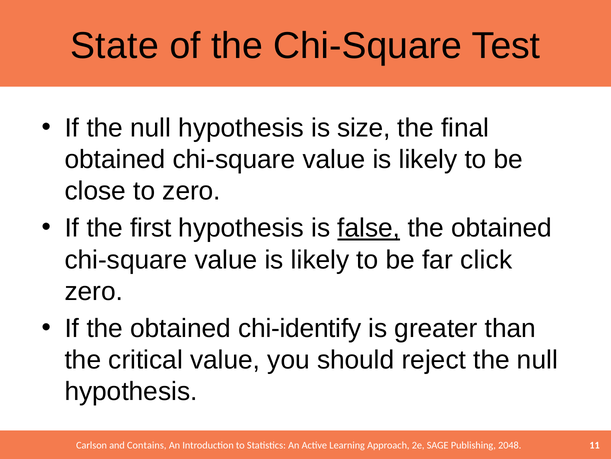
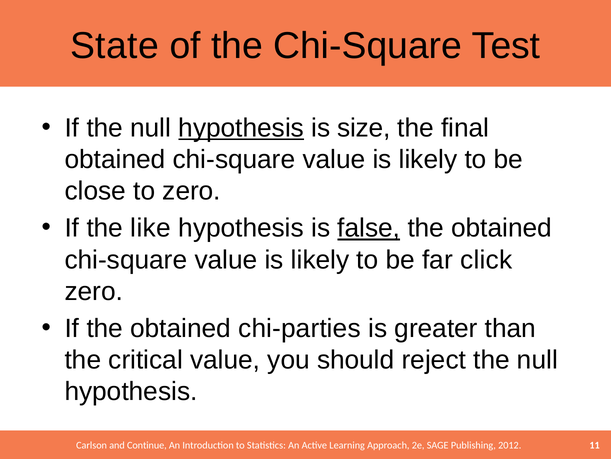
hypothesis at (241, 128) underline: none -> present
first: first -> like
chi-identify: chi-identify -> chi-parties
Contains: Contains -> Continue
2048: 2048 -> 2012
